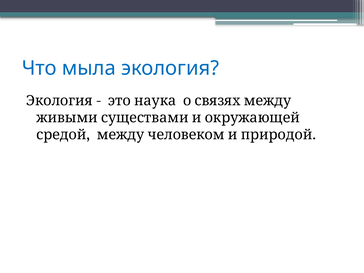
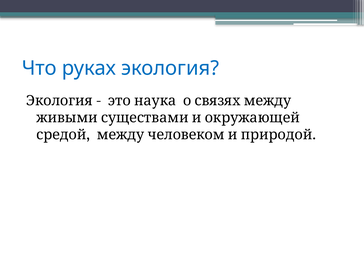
мыла: мыла -> руках
